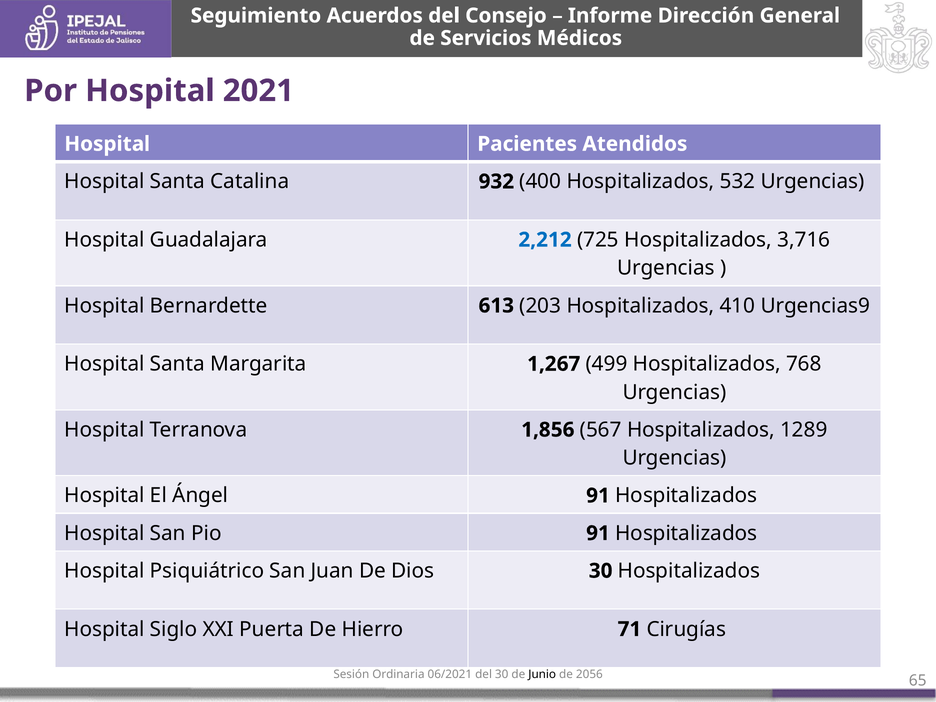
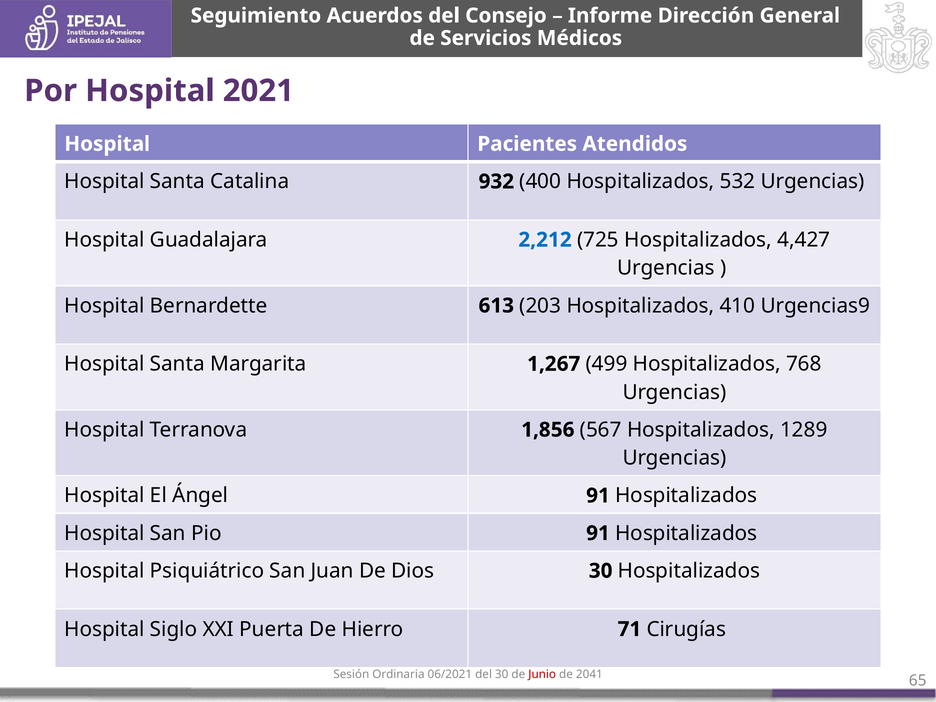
3,716: 3,716 -> 4,427
Junio colour: black -> red
2056: 2056 -> 2041
